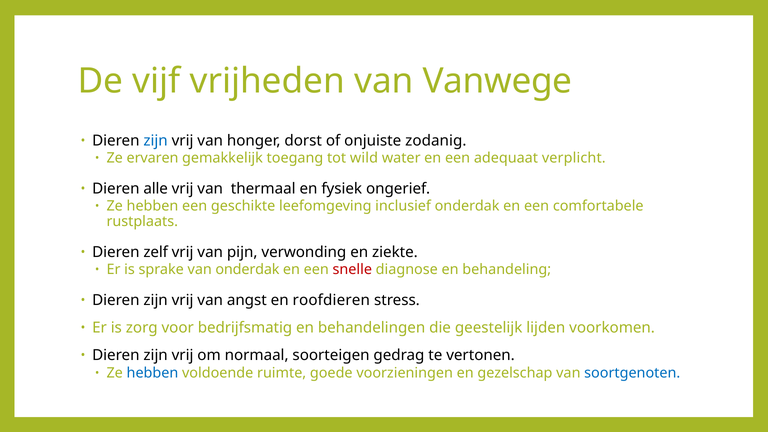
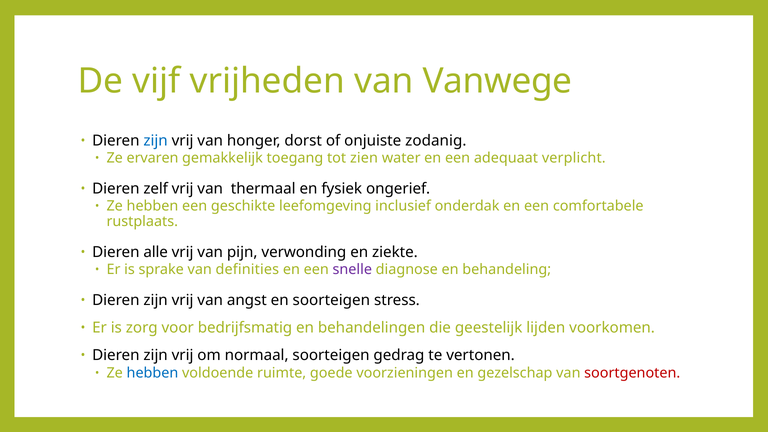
wild: wild -> zien
alle: alle -> zelf
zelf: zelf -> alle
van onderdak: onderdak -> definities
snelle colour: red -> purple
en roofdieren: roofdieren -> soorteigen
soortgenoten colour: blue -> red
